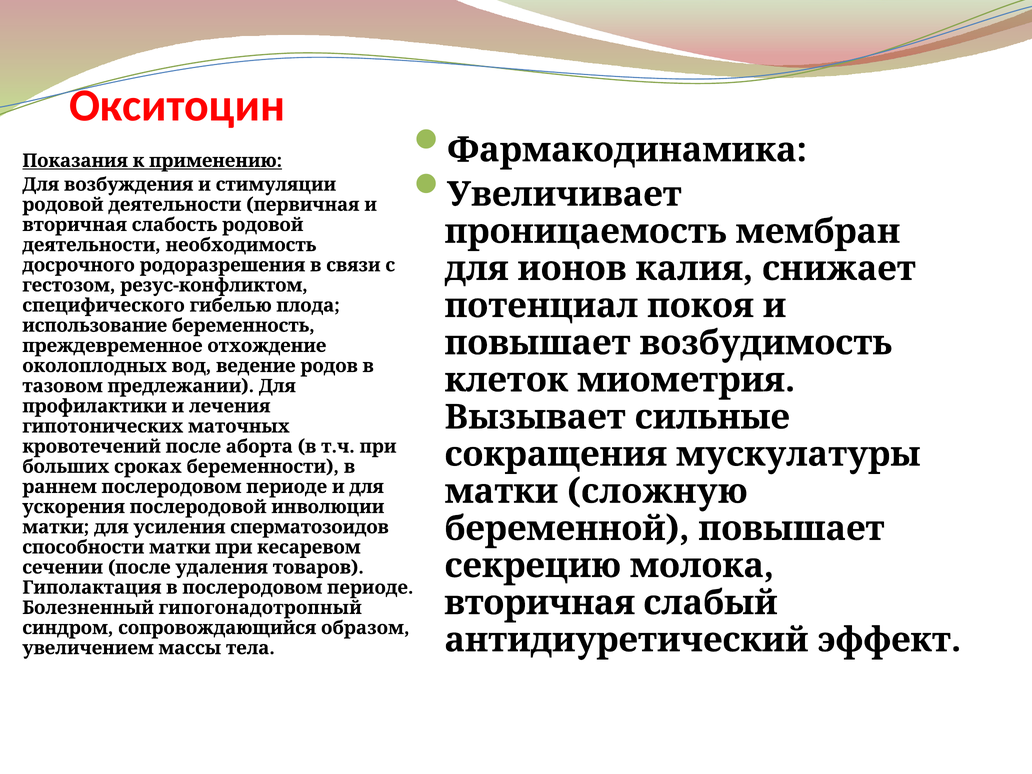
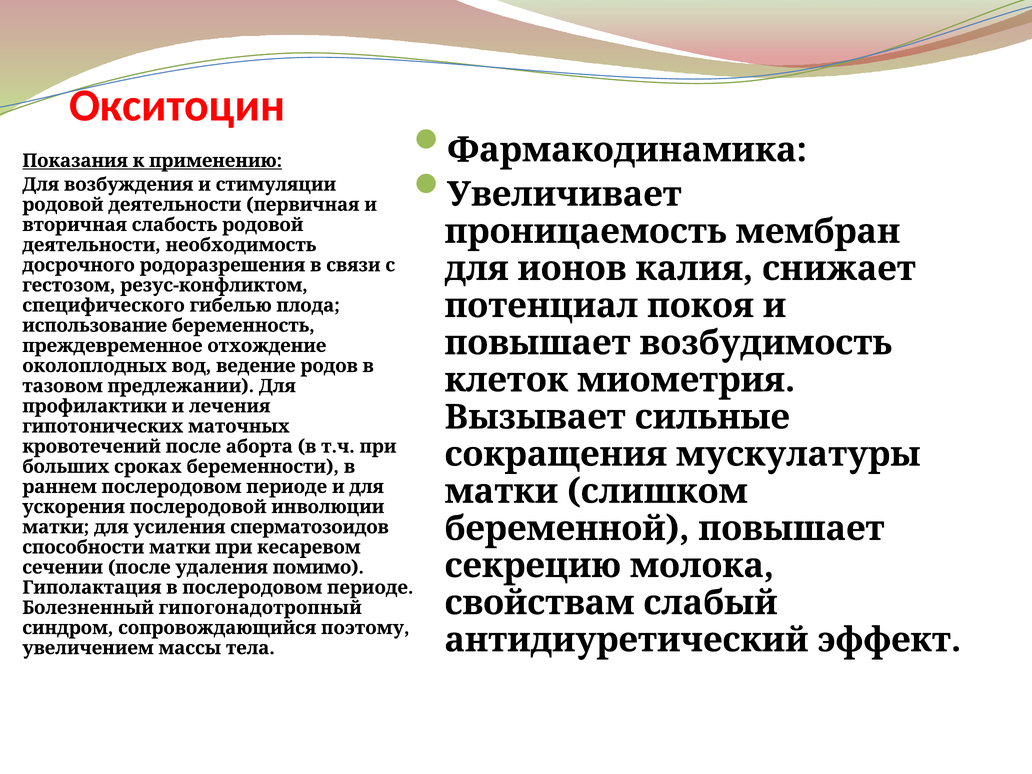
сложную: сложную -> слишком
товаров: товаров -> помимо
вторичная at (540, 603): вторичная -> свойствам
образом: образом -> поэтому
